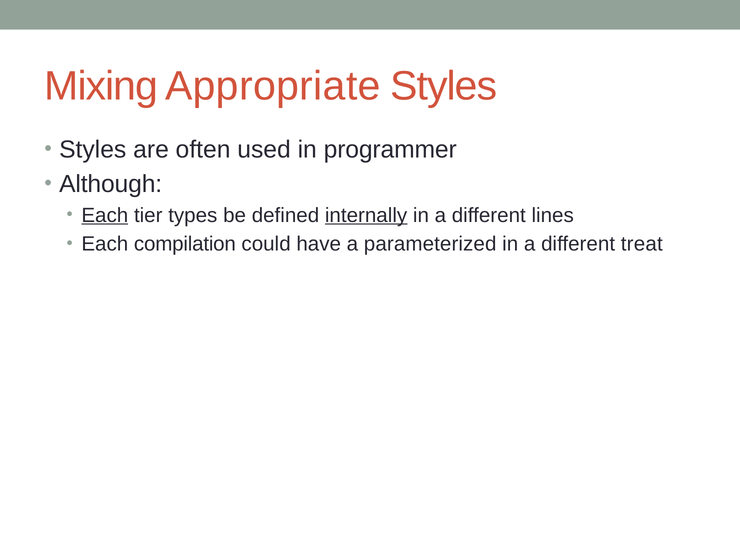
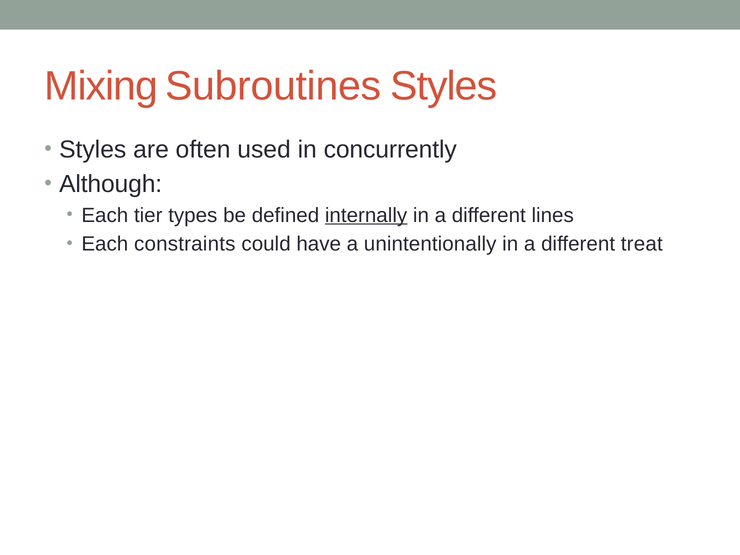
Appropriate: Appropriate -> Subroutines
programmer: programmer -> concurrently
Each at (105, 215) underline: present -> none
compilation: compilation -> constraints
parameterized: parameterized -> unintentionally
